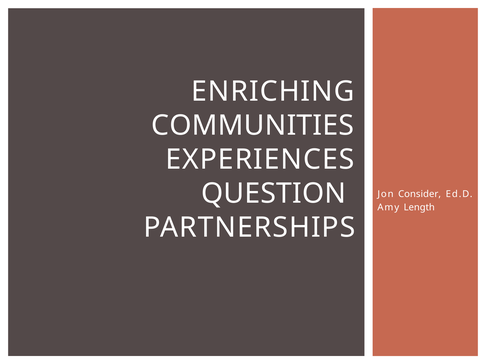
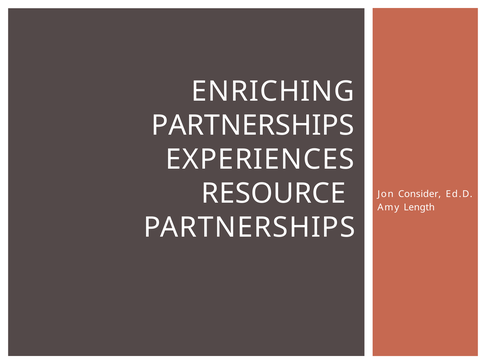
COMMUNITIES at (253, 126): COMMUNITIES -> PARTNERSHIPS
QUESTION: QUESTION -> RESOURCE
